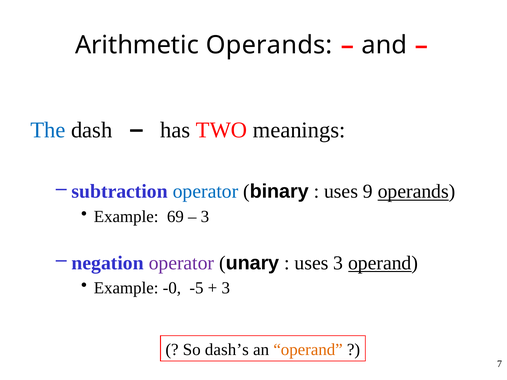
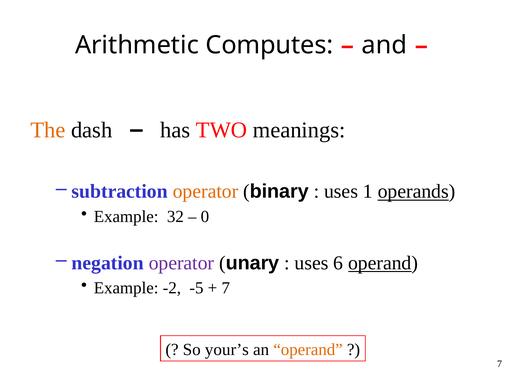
Arithmetic Operands: Operands -> Computes
The colour: blue -> orange
operator at (206, 192) colour: blue -> orange
9: 9 -> 1
69: 69 -> 32
3 at (205, 217): 3 -> 0
uses 3: 3 -> 6
-0: -0 -> -2
3 at (226, 288): 3 -> 7
dash’s: dash’s -> your’s
